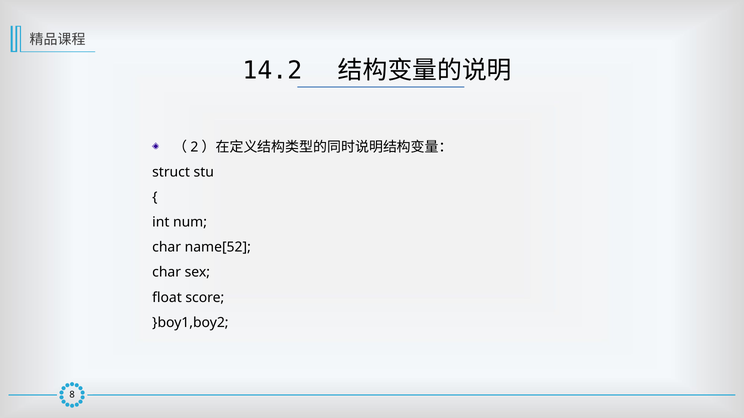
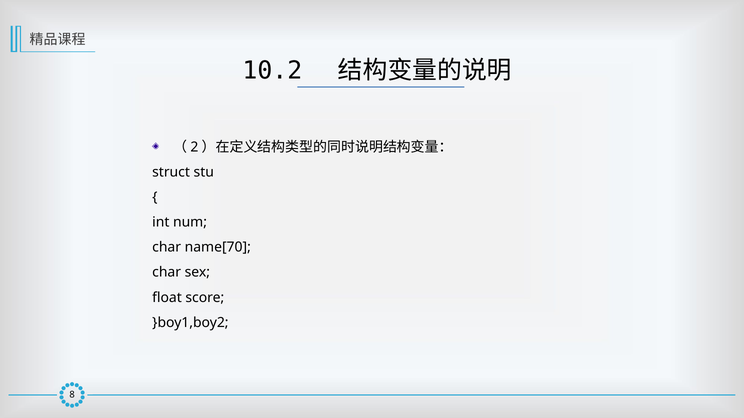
14.2: 14.2 -> 10.2
name[52: name[52 -> name[70
